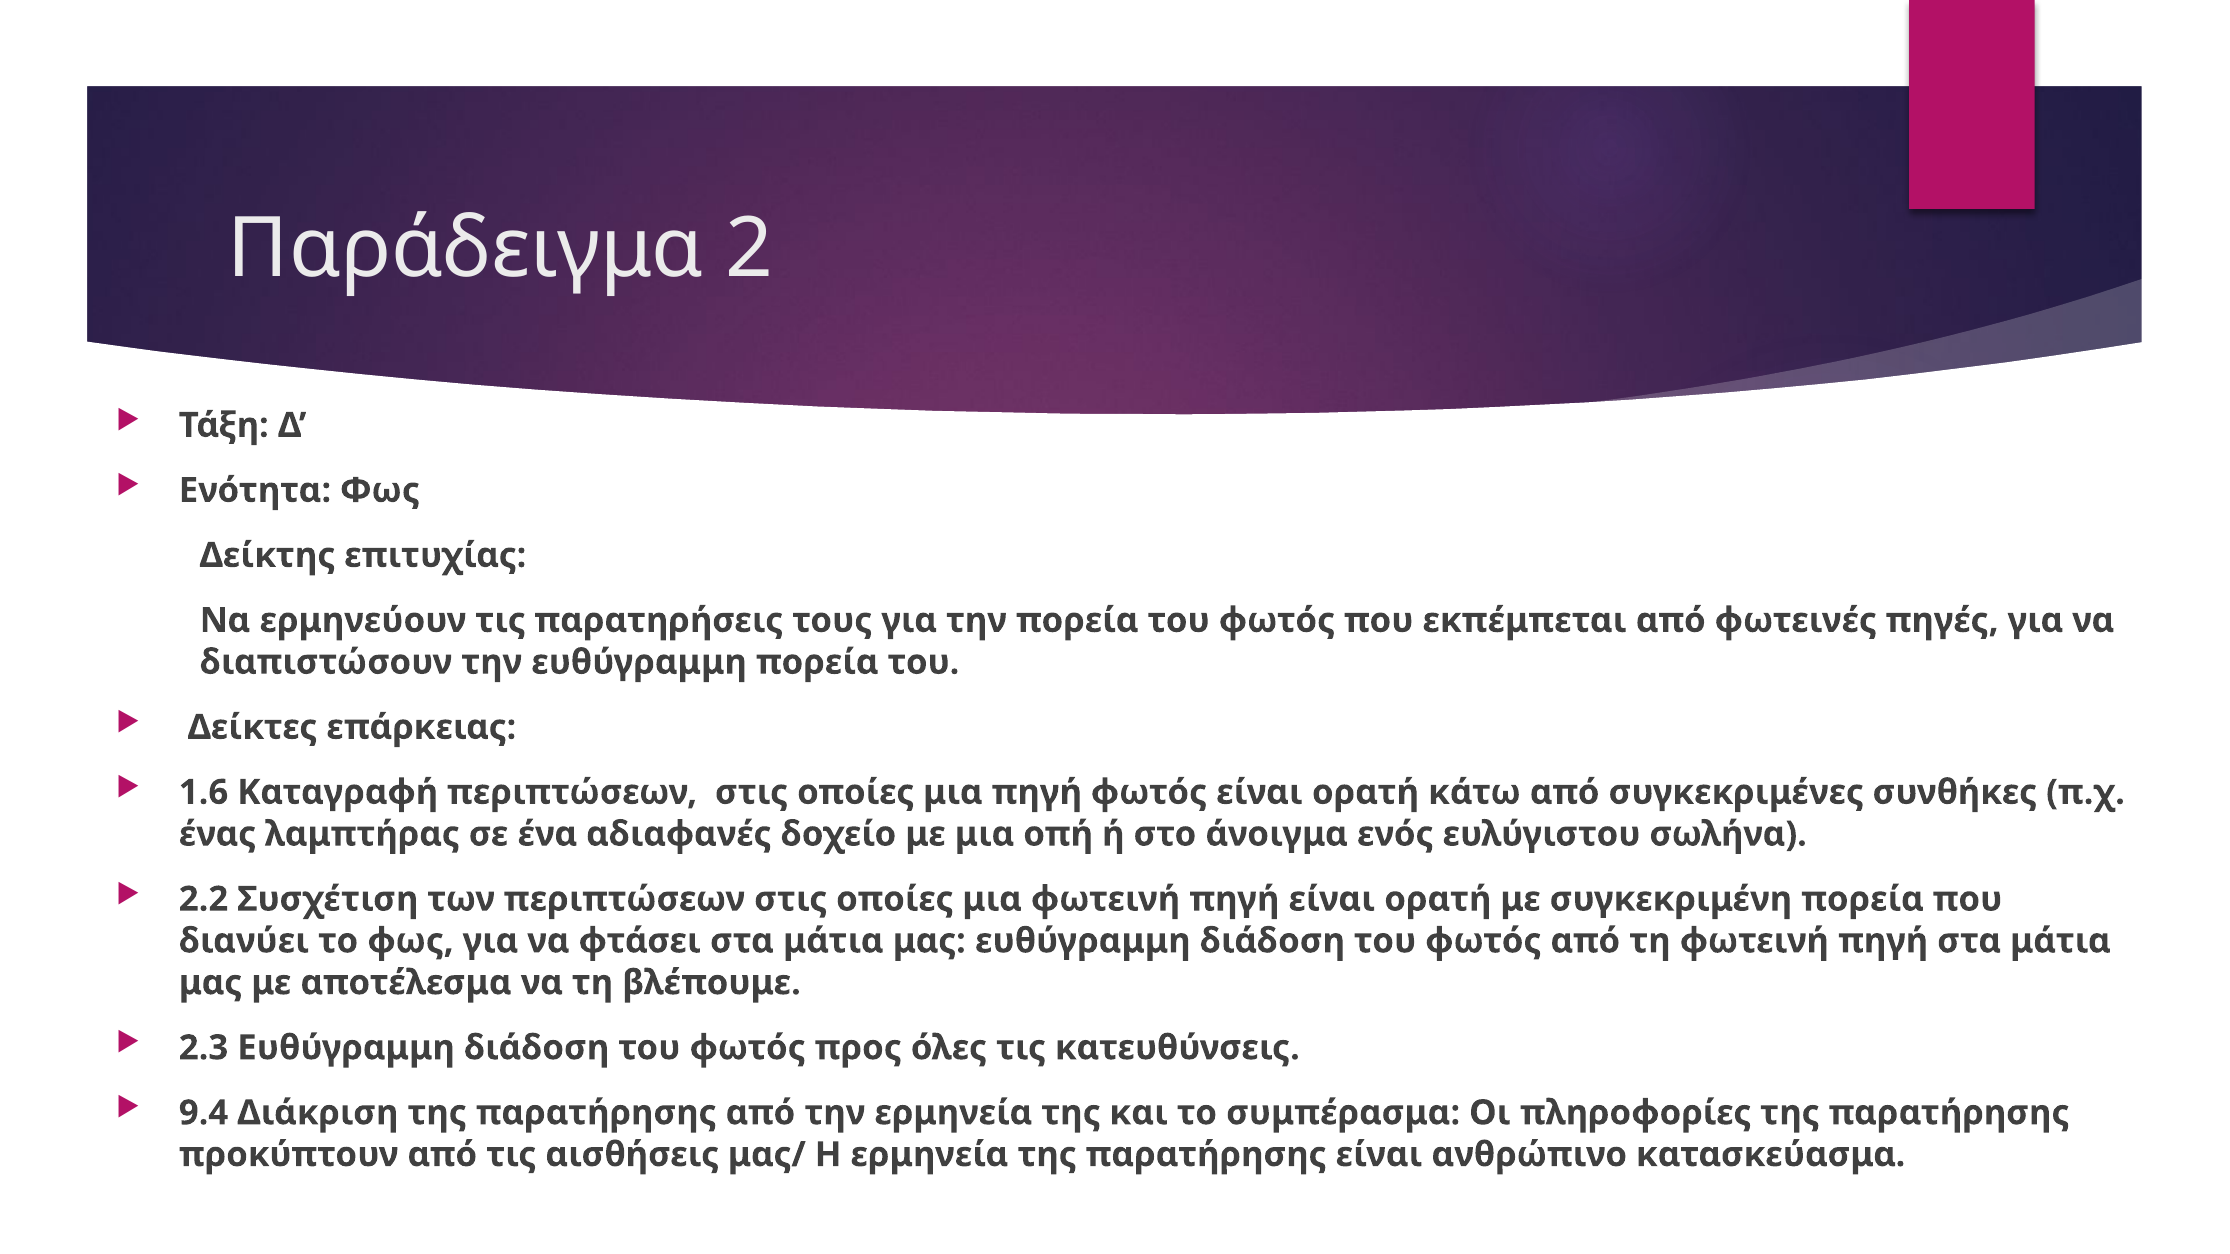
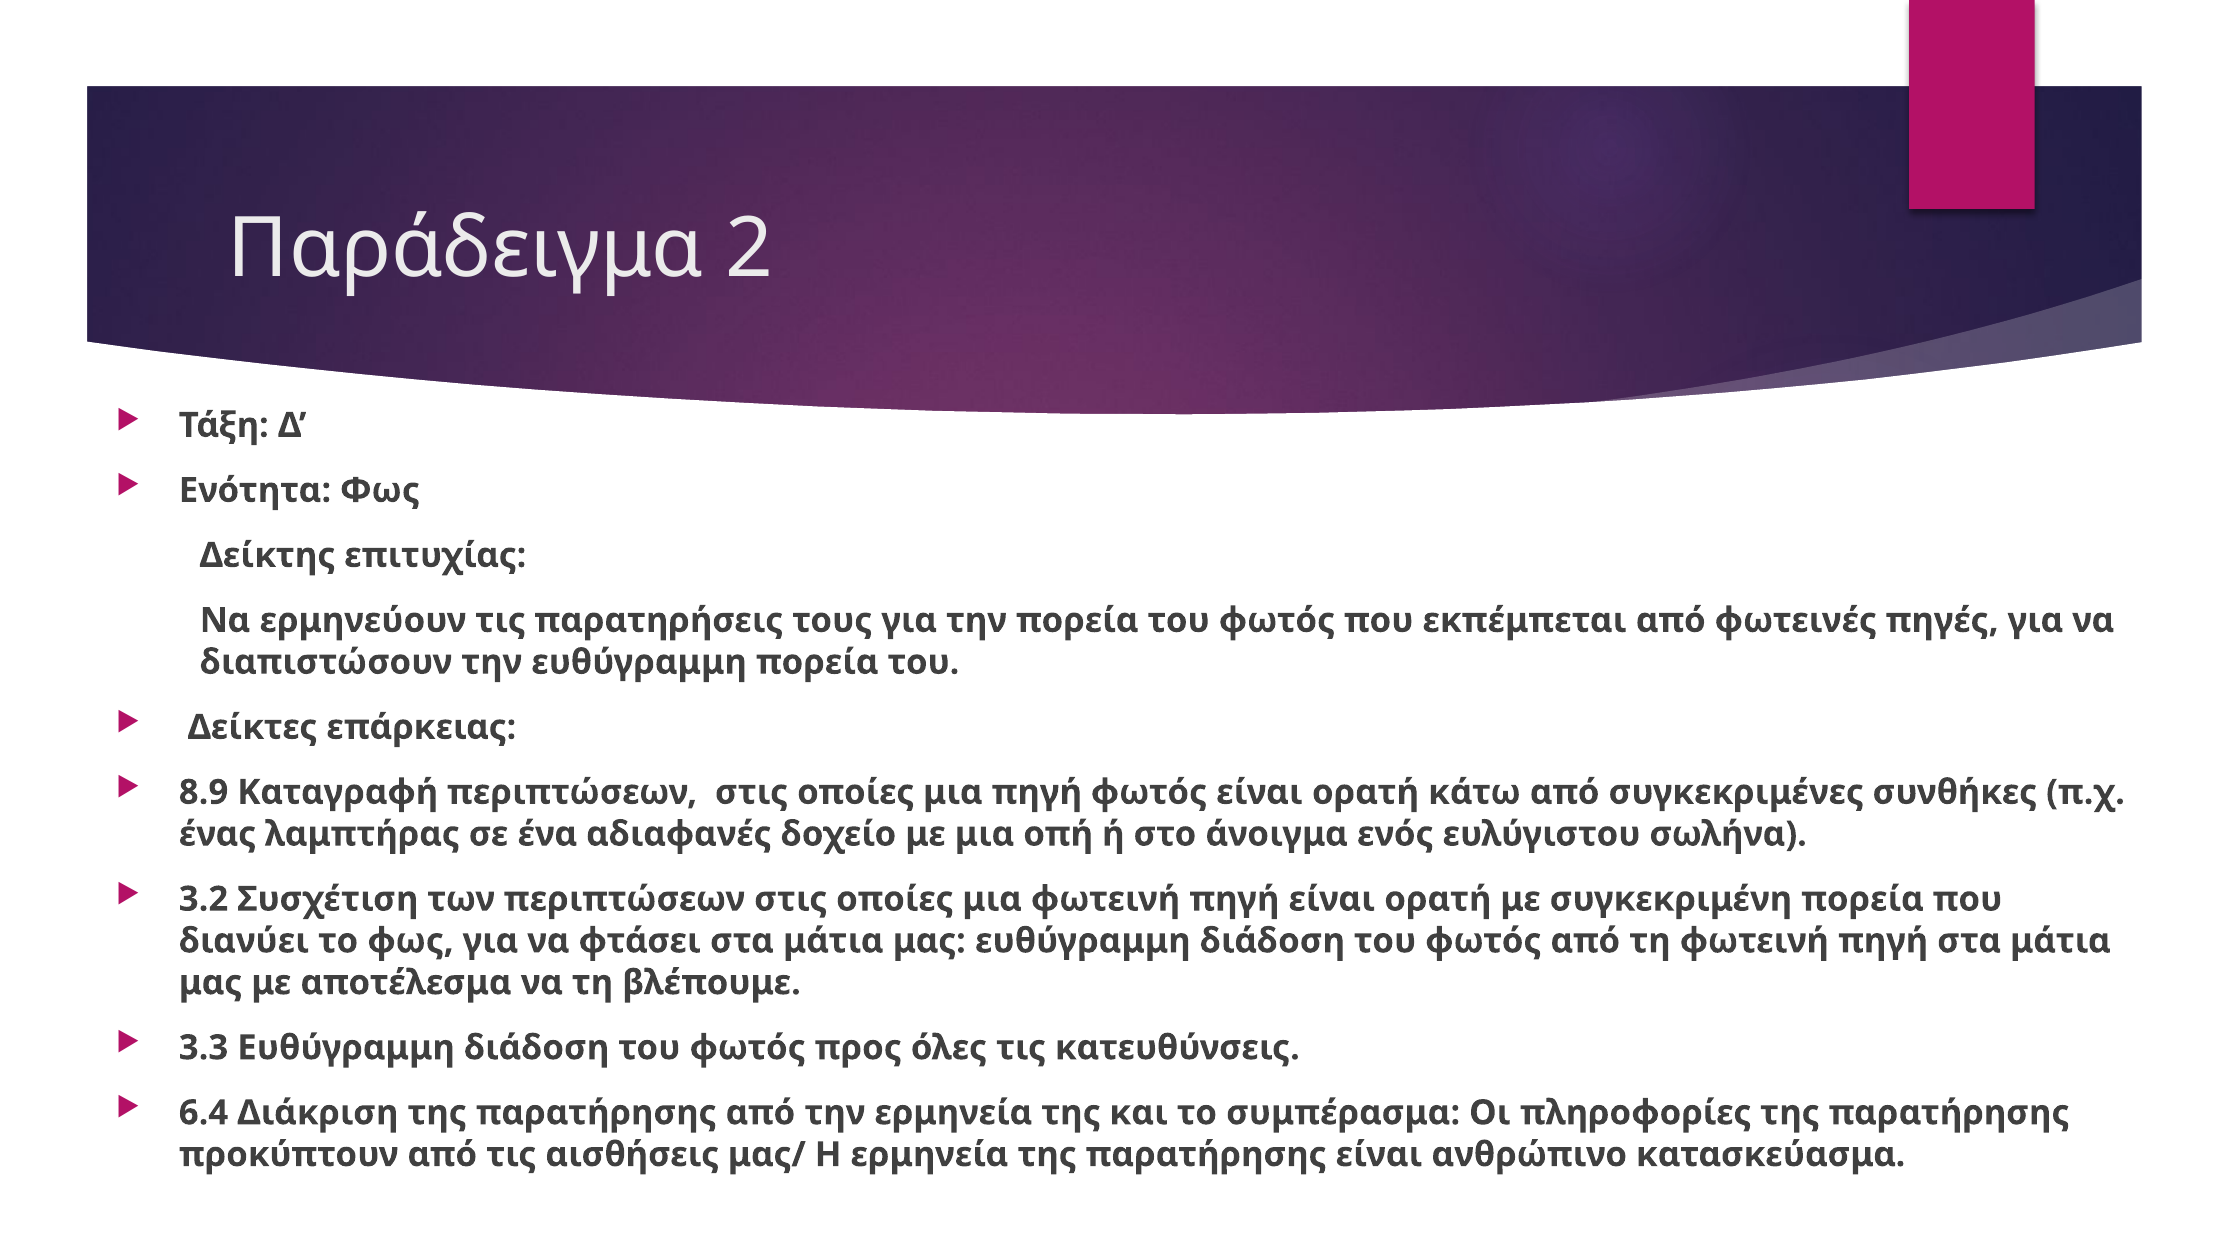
1.6: 1.6 -> 8.9
2.2: 2.2 -> 3.2
2.3: 2.3 -> 3.3
9.4: 9.4 -> 6.4
